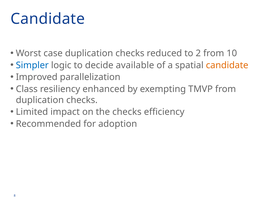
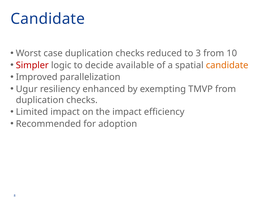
2: 2 -> 3
Simpler colour: blue -> red
Class: Class -> Ugur
the checks: checks -> impact
